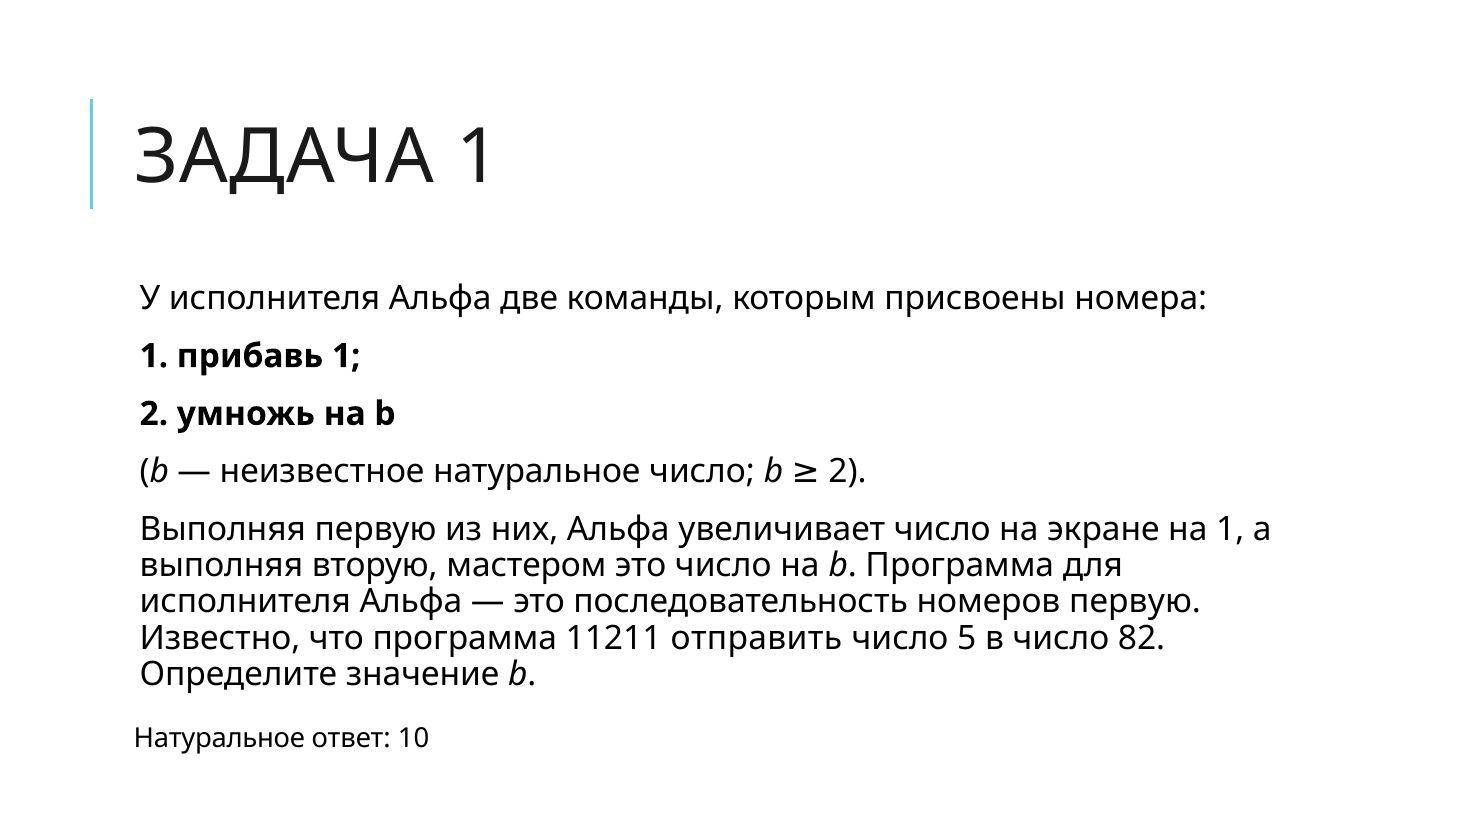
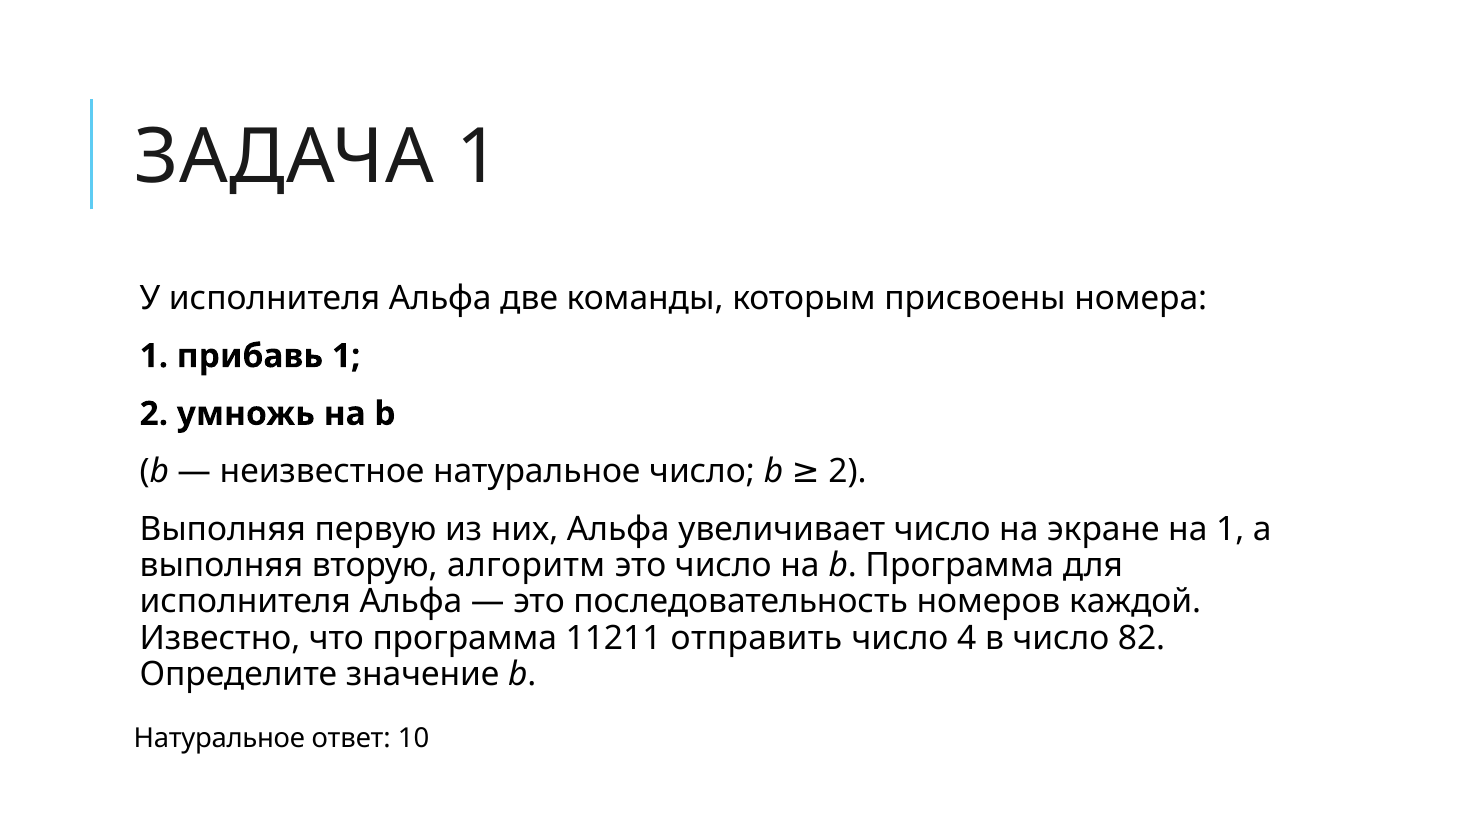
мастером: мастером -> алгоритм
номеров первую: первую -> каждой
5: 5 -> 4
